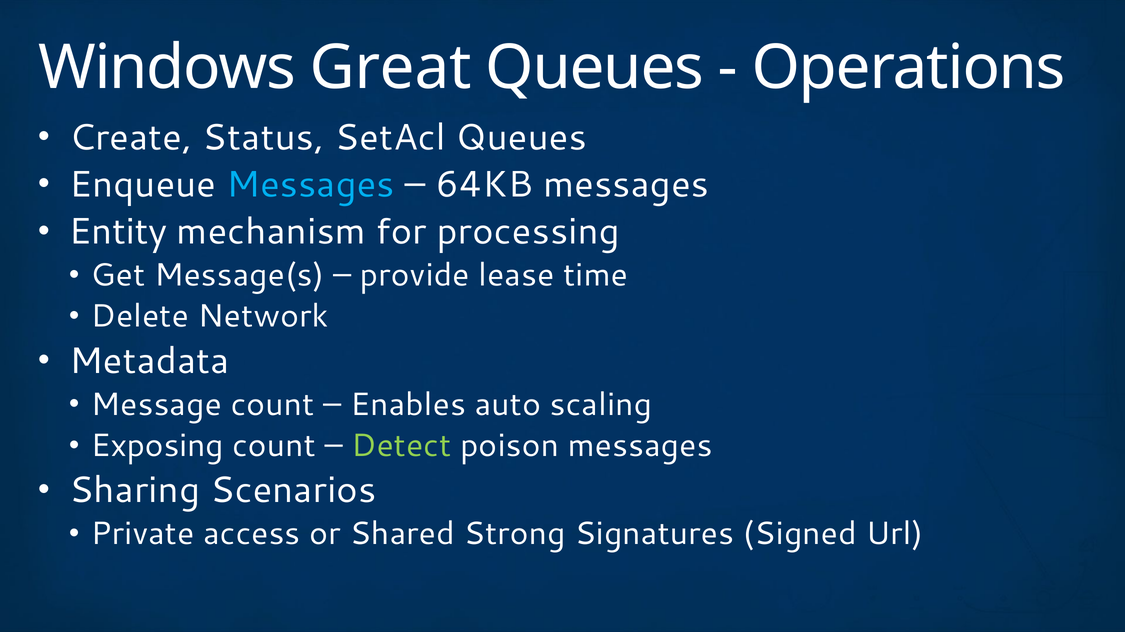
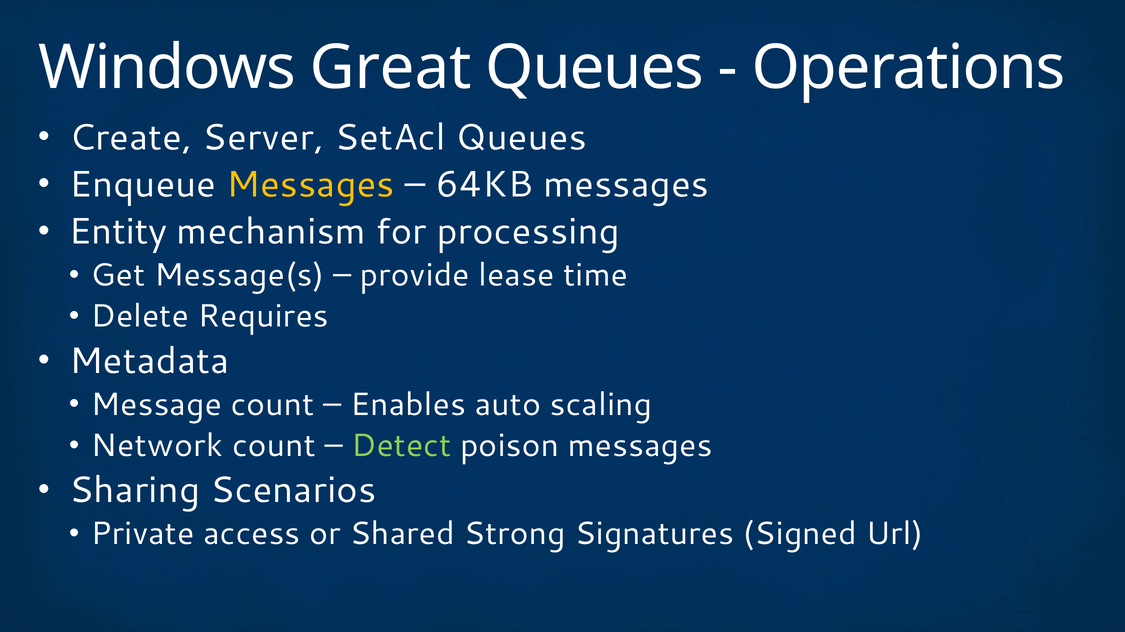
Status: Status -> Server
Messages at (310, 185) colour: light blue -> yellow
Network: Network -> Requires
Exposing: Exposing -> Network
